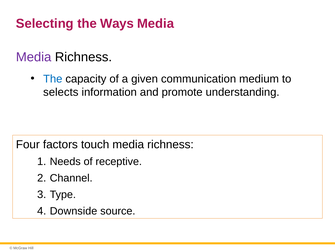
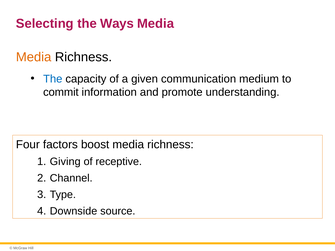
Media at (34, 57) colour: purple -> orange
selects: selects -> commit
touch: touch -> boost
Needs: Needs -> Giving
